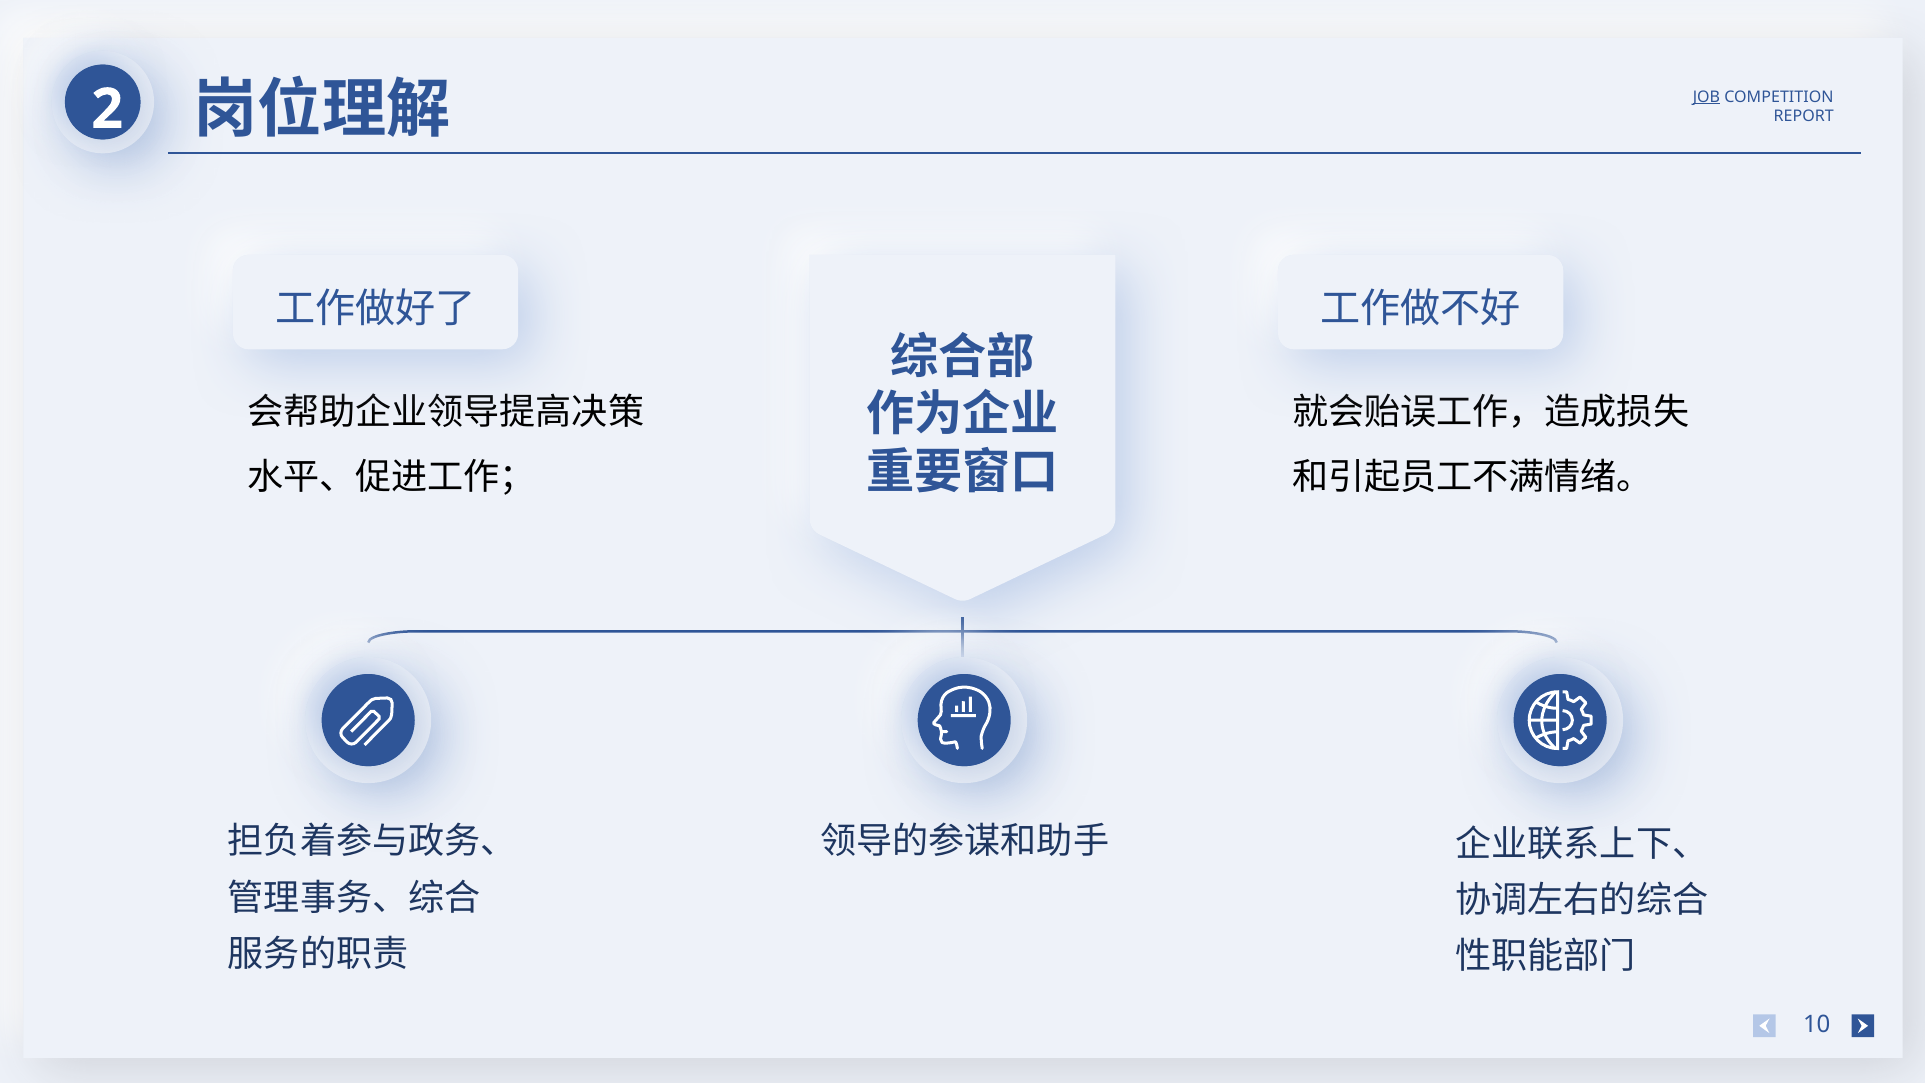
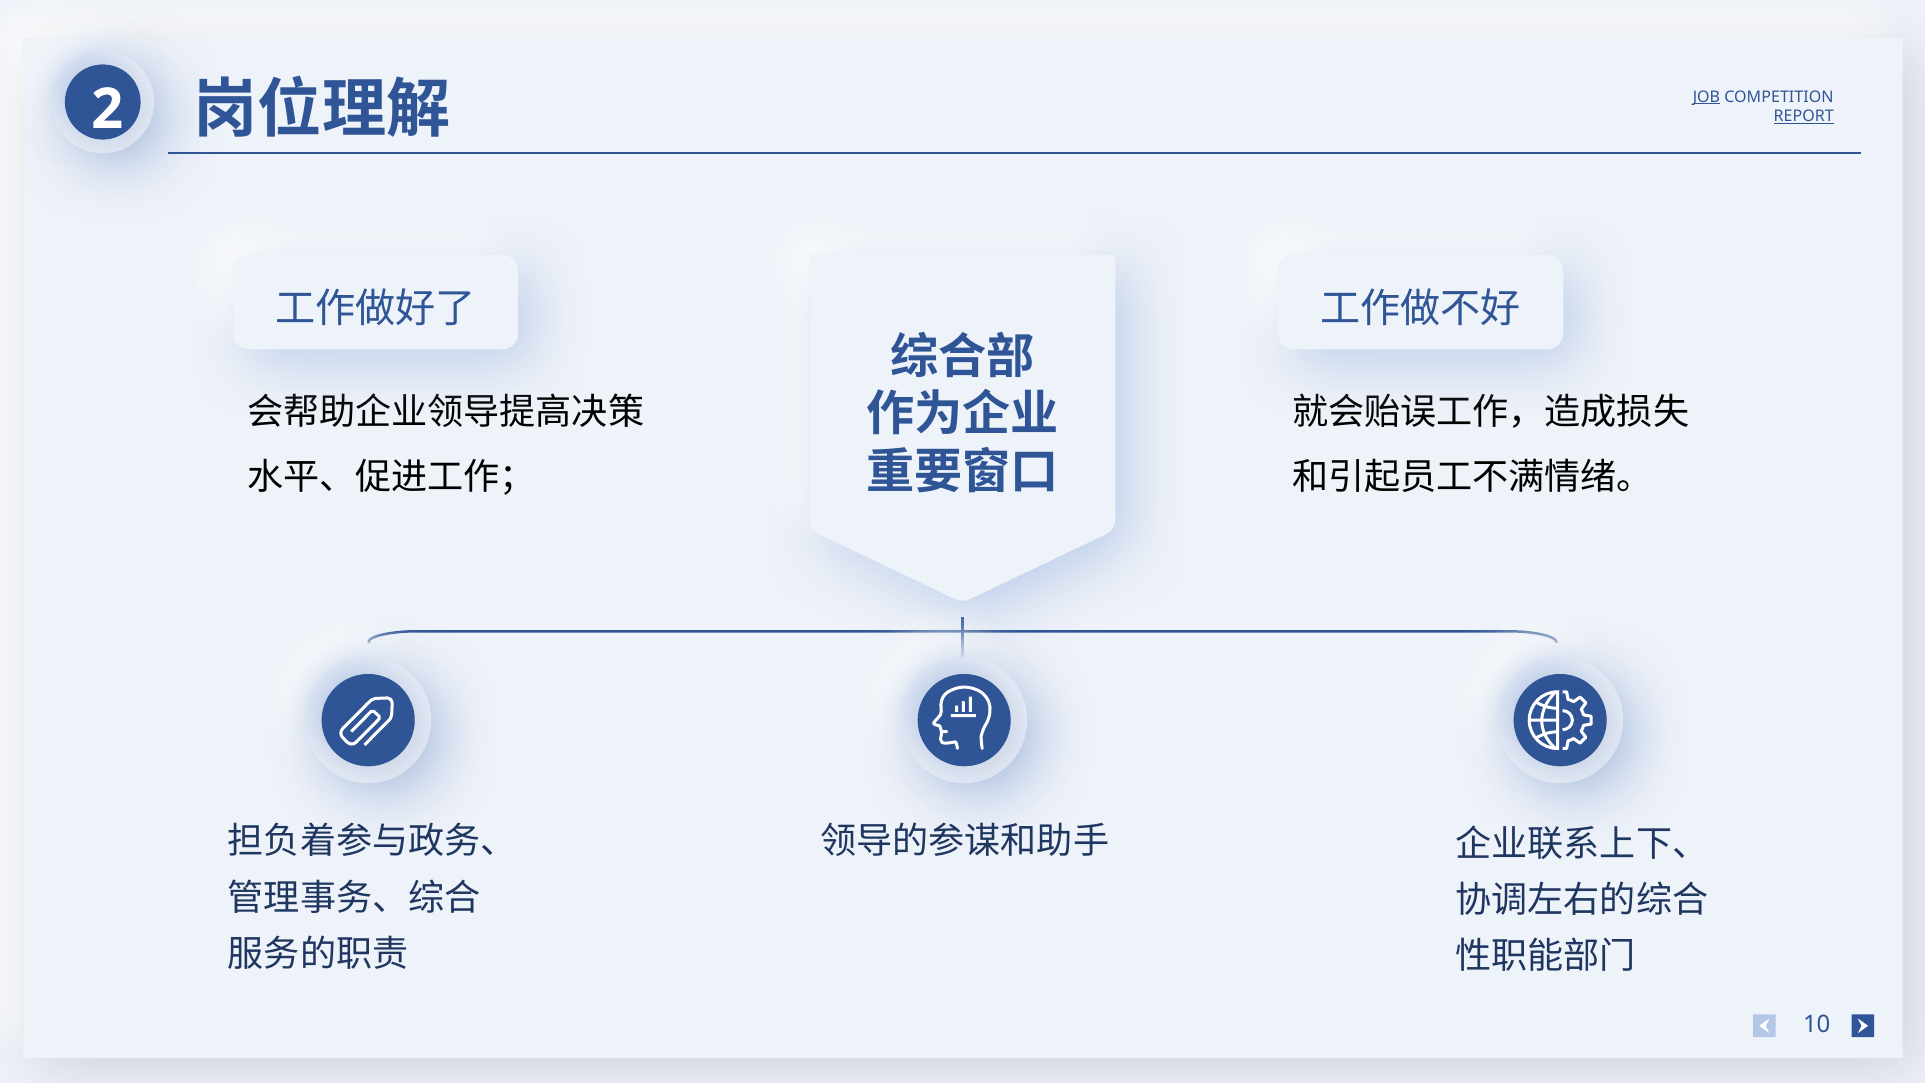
REPORT underline: none -> present
